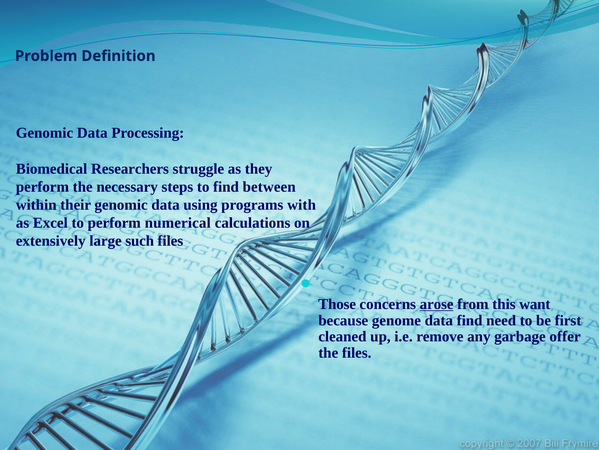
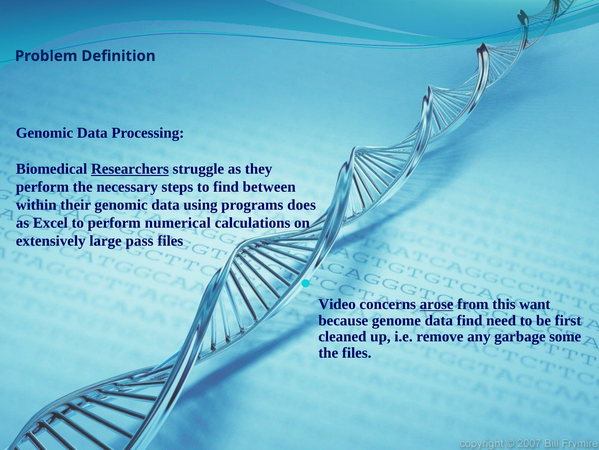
Researchers underline: none -> present
with: with -> does
such: such -> pass
Those: Those -> Video
offer: offer -> some
